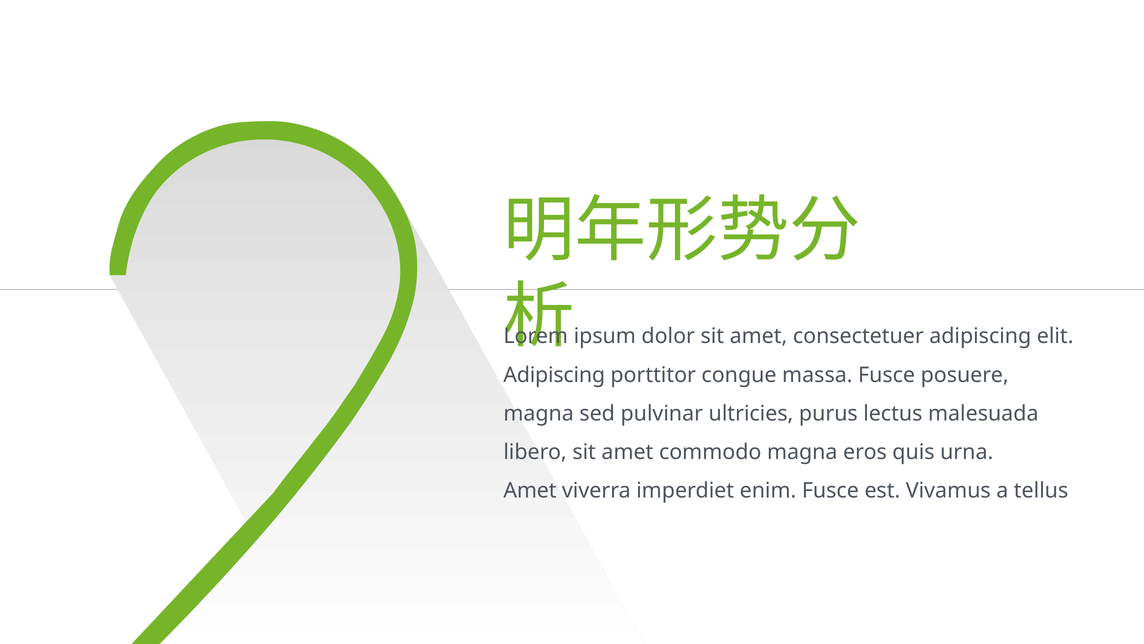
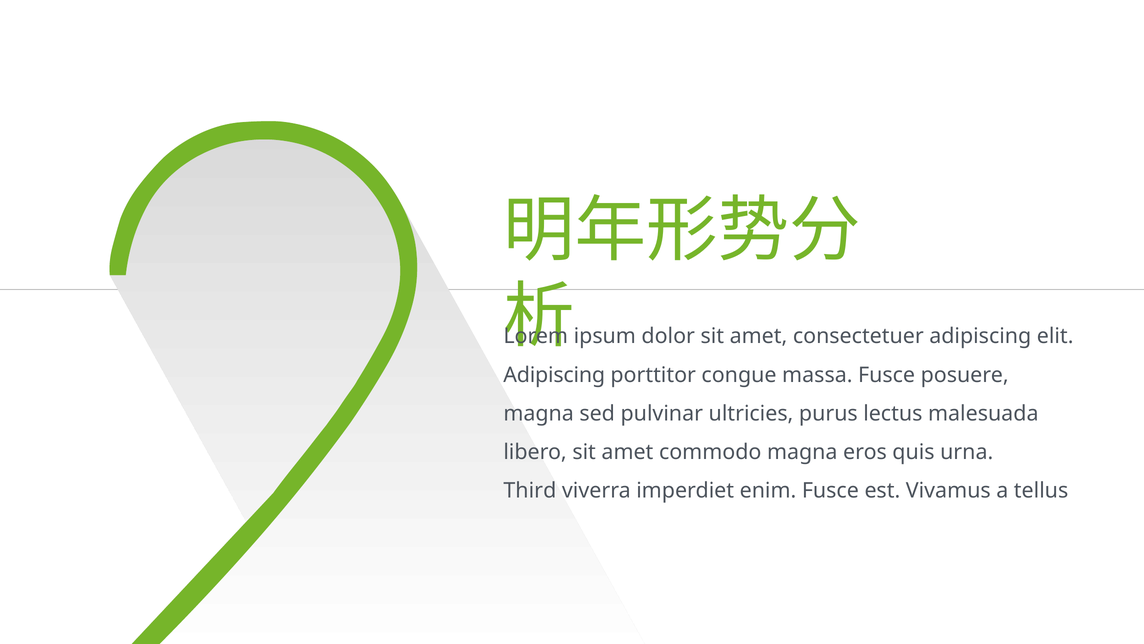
Amet at (530, 491): Amet -> Third
